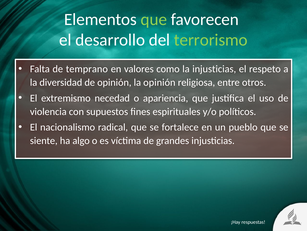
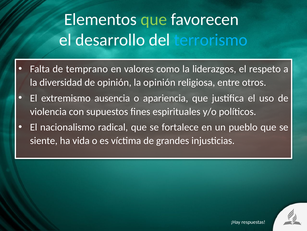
terrorismo colour: light green -> light blue
la injusticias: injusticias -> liderazgos
necedad: necedad -> ausencia
algo: algo -> vida
